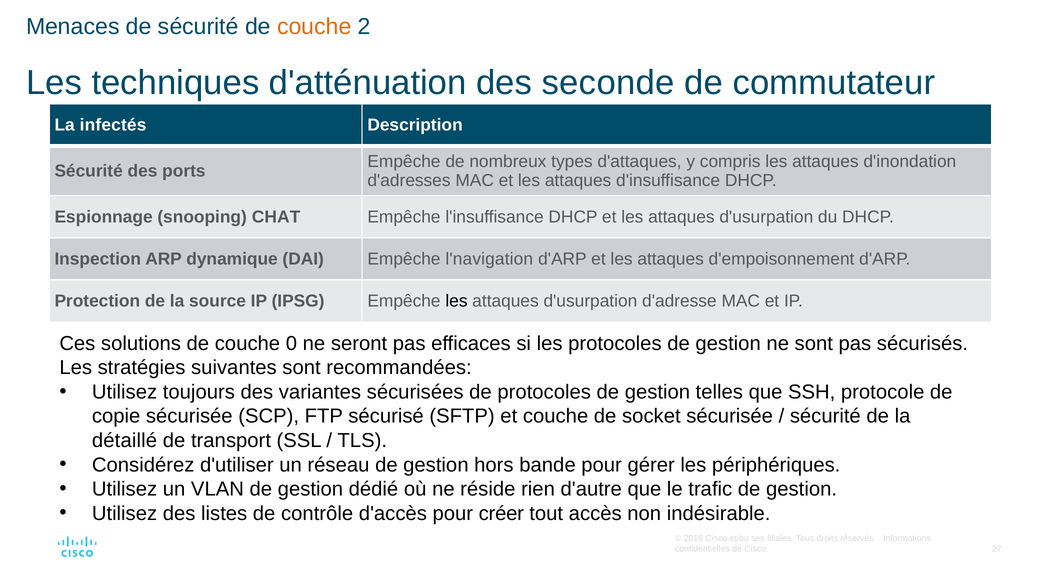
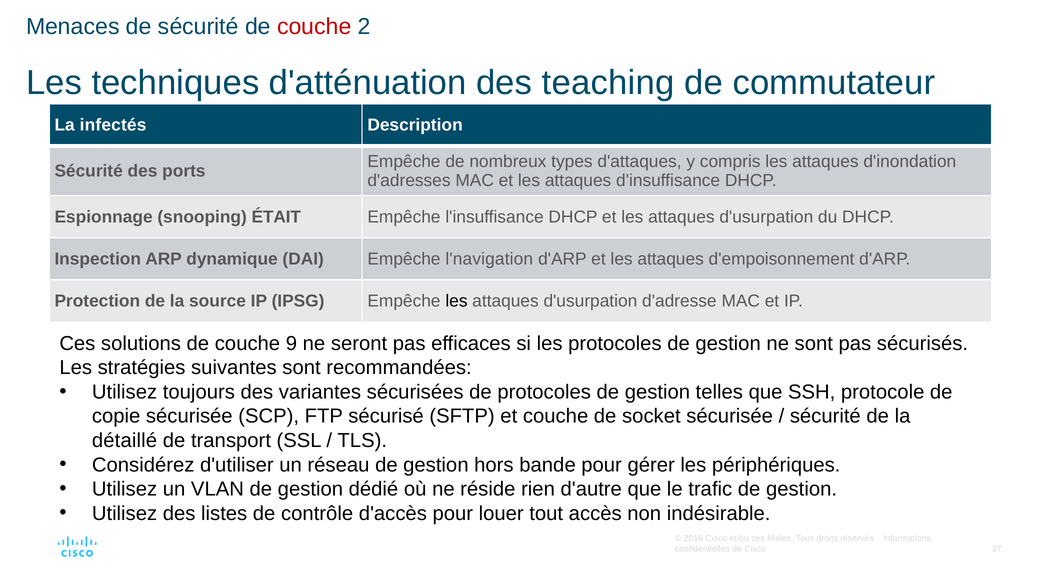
couche at (314, 27) colour: orange -> red
seconde: seconde -> teaching
CHAT: CHAT -> ÉTAIT
0: 0 -> 9
créer: créer -> louer
